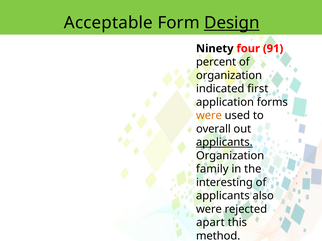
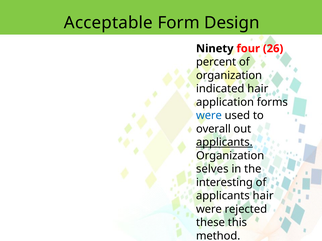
Design underline: present -> none
91: 91 -> 26
indicated first: first -> hair
were at (209, 116) colour: orange -> blue
family: family -> selves
applicants also: also -> hair
apart: apart -> these
